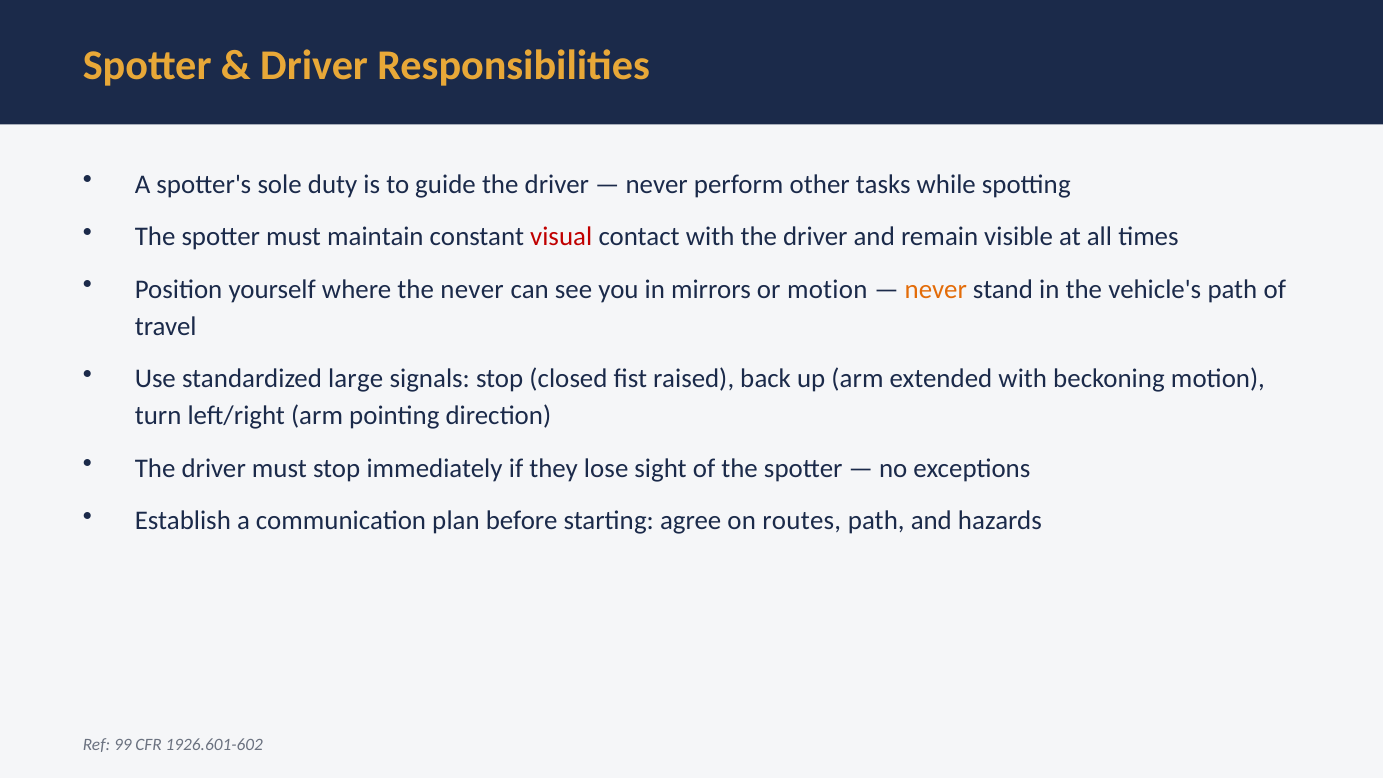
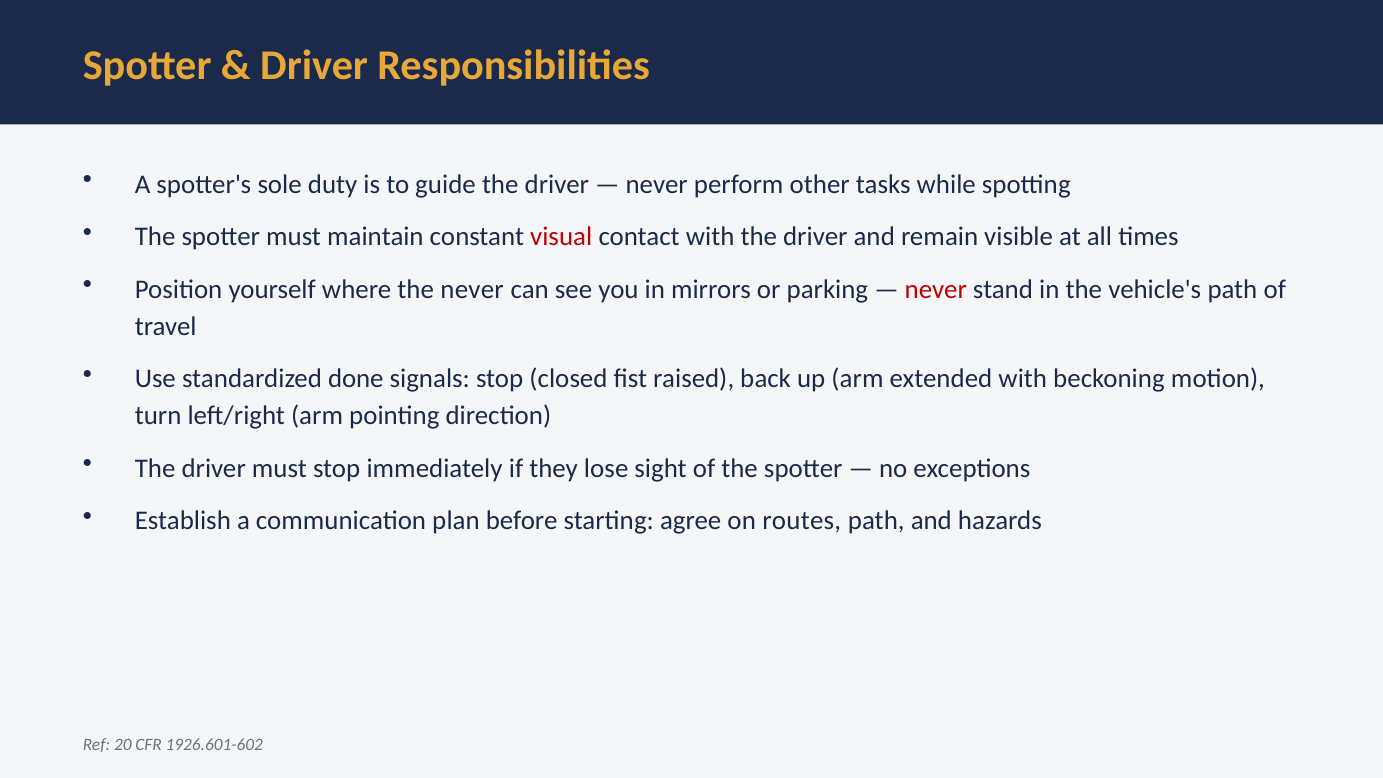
or motion: motion -> parking
never at (936, 289) colour: orange -> red
large: large -> done
99: 99 -> 20
